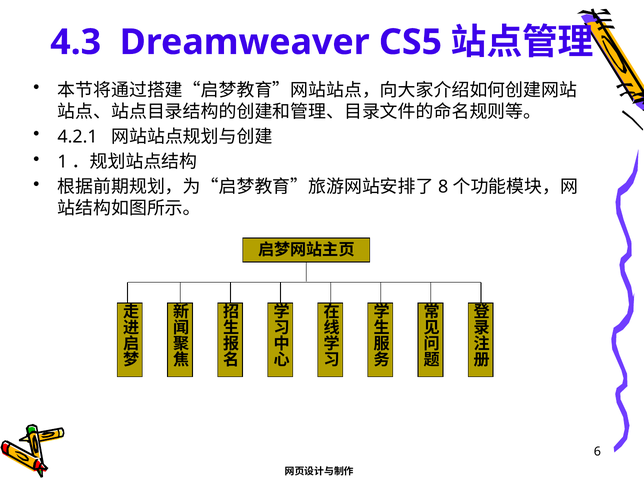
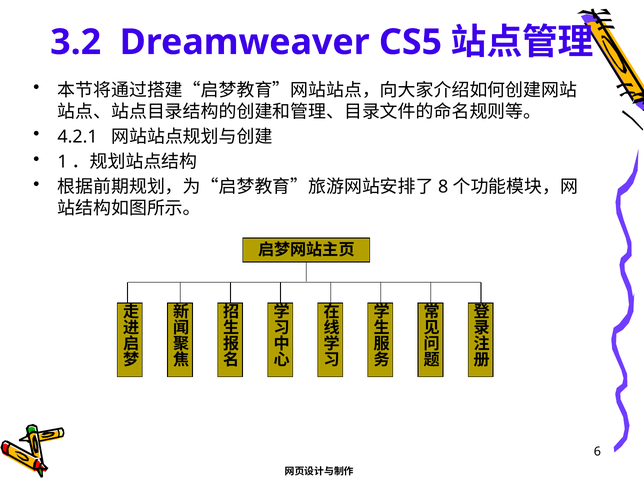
4.3: 4.3 -> 3.2
